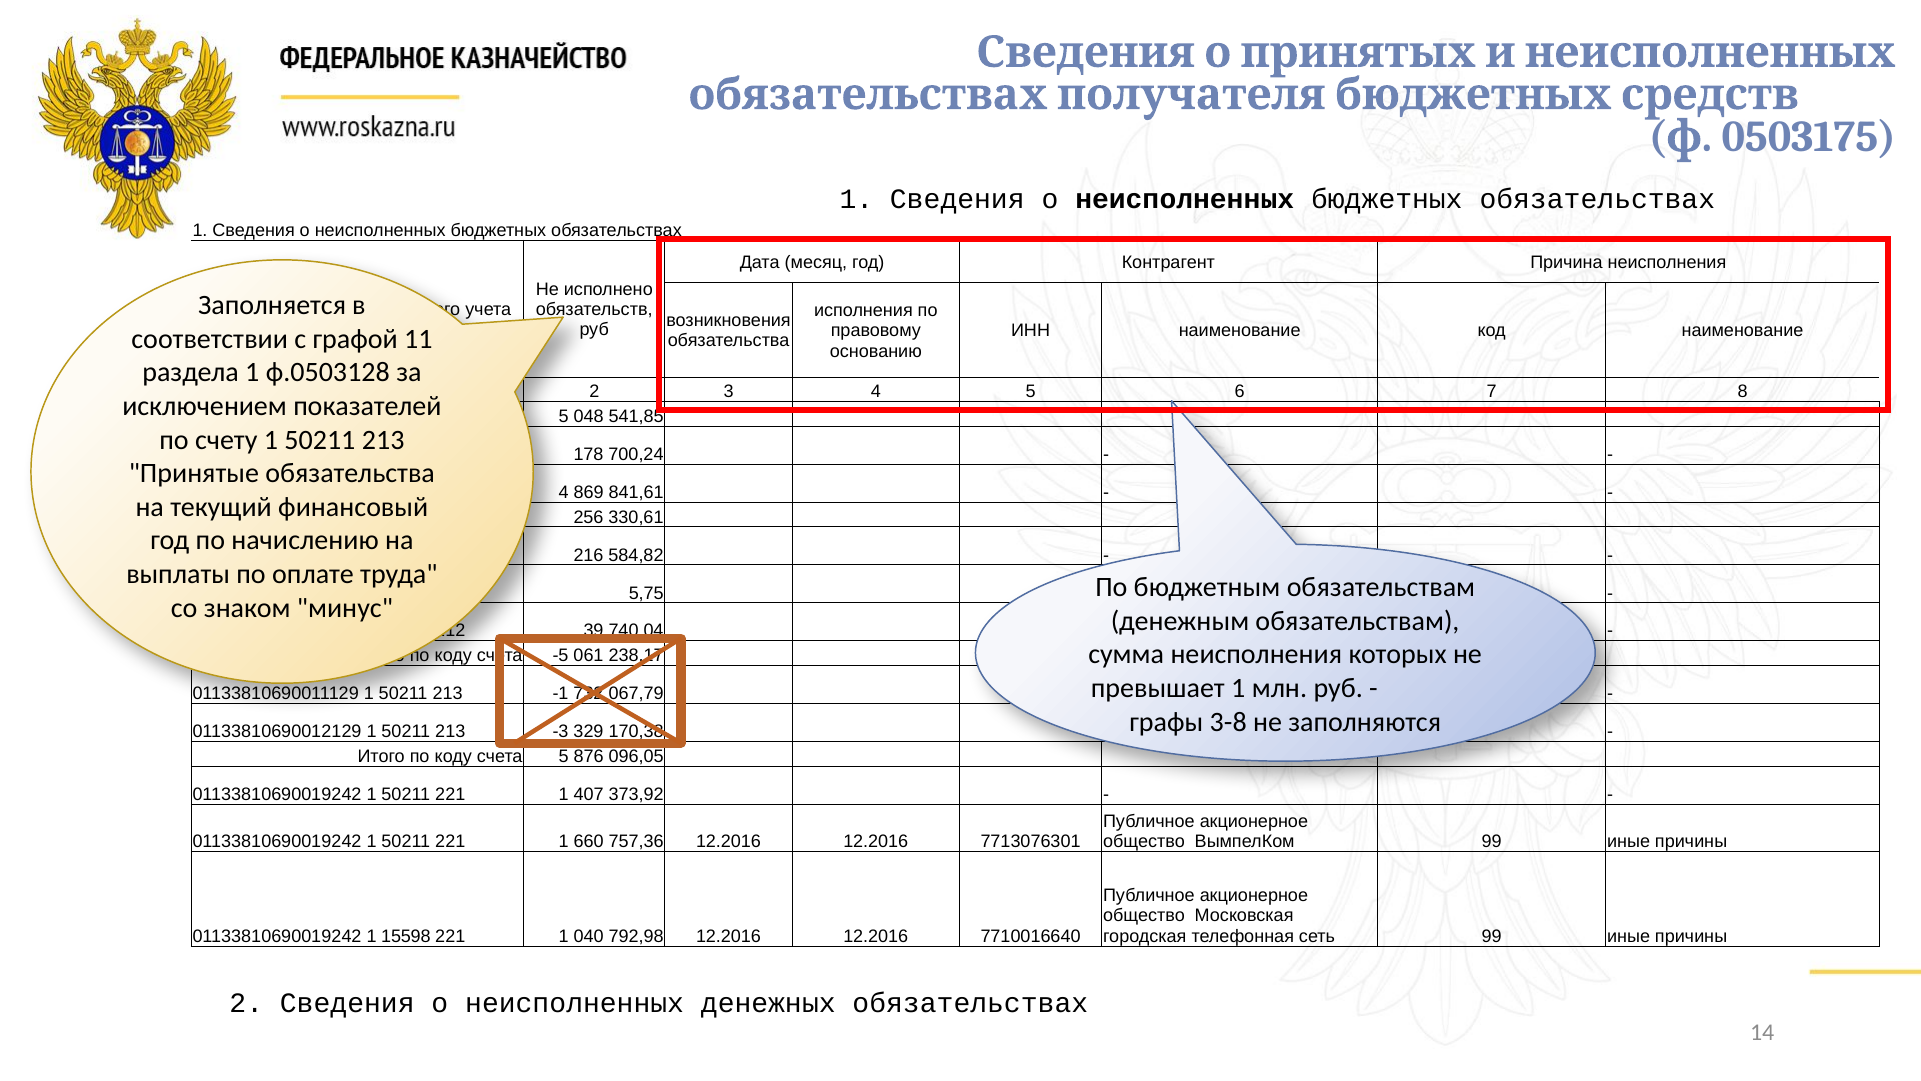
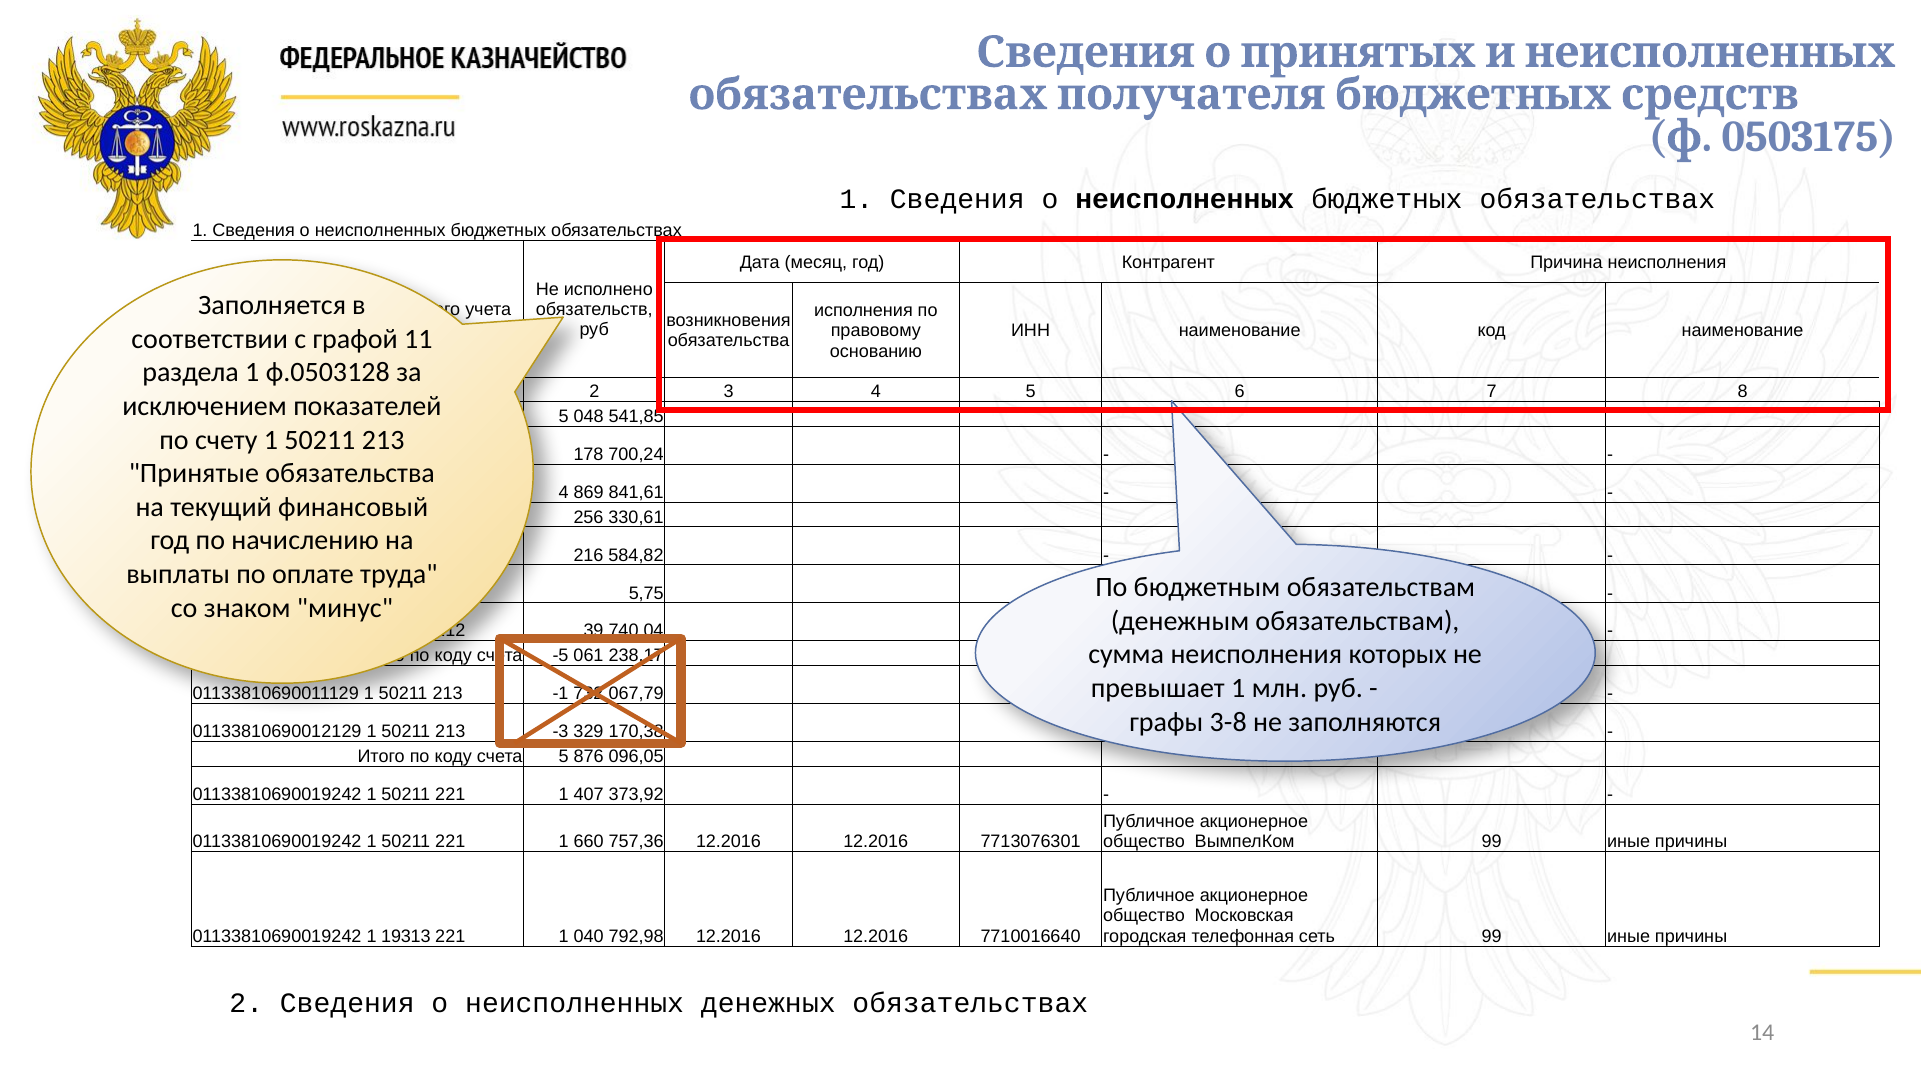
15598: 15598 -> 19313
